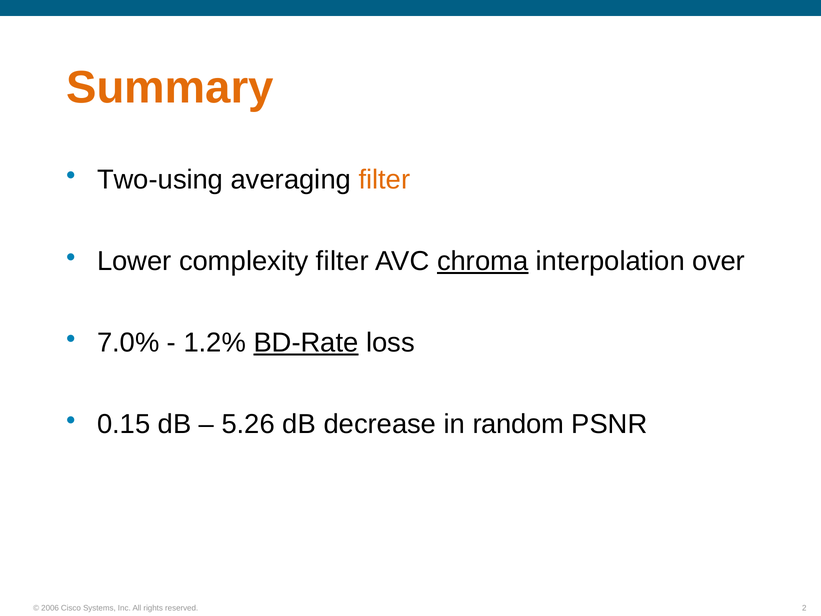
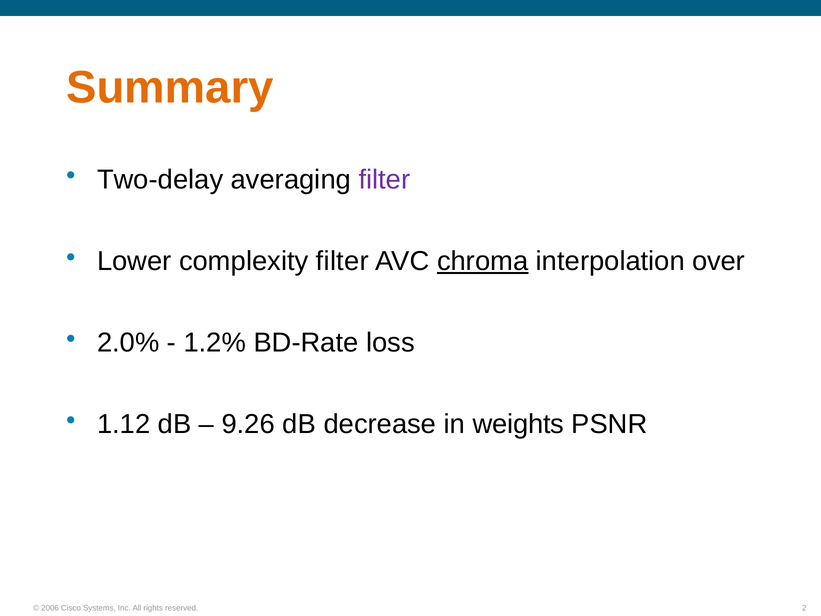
Two-using: Two-using -> Two-delay
filter at (384, 180) colour: orange -> purple
7.0%: 7.0% -> 2.0%
BD-Rate underline: present -> none
0.15: 0.15 -> 1.12
5.26: 5.26 -> 9.26
random: random -> weights
